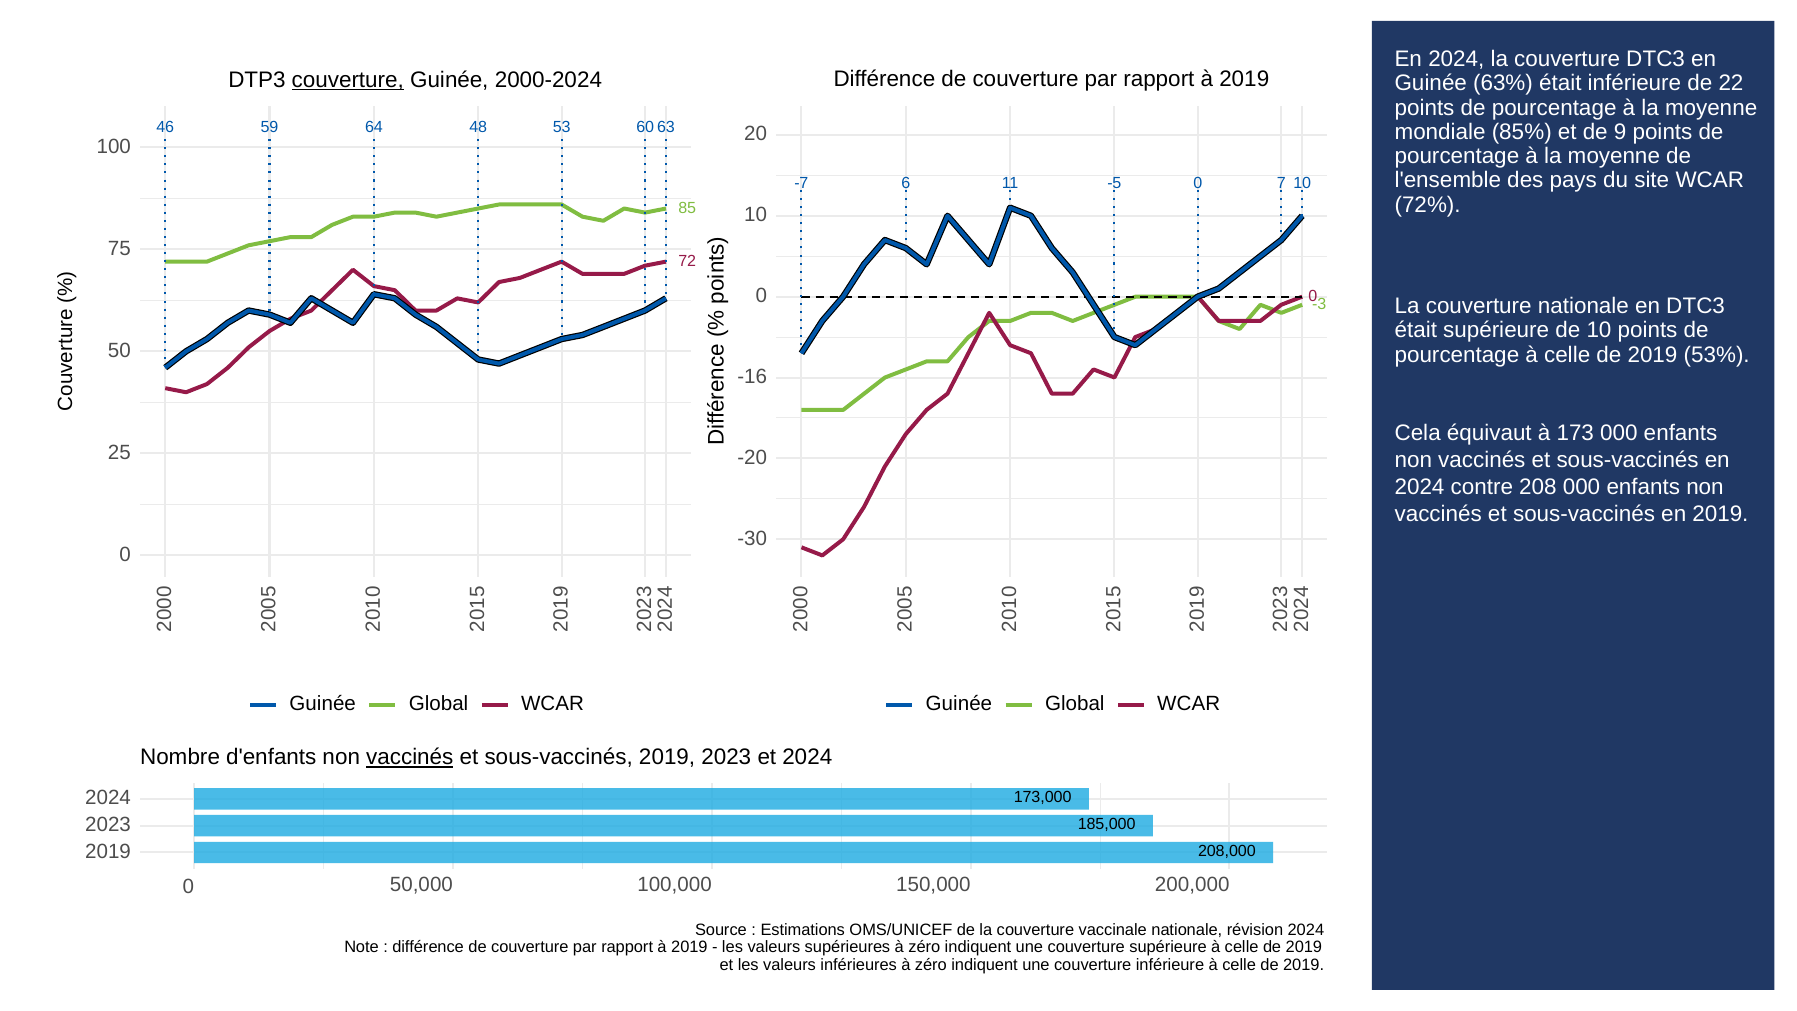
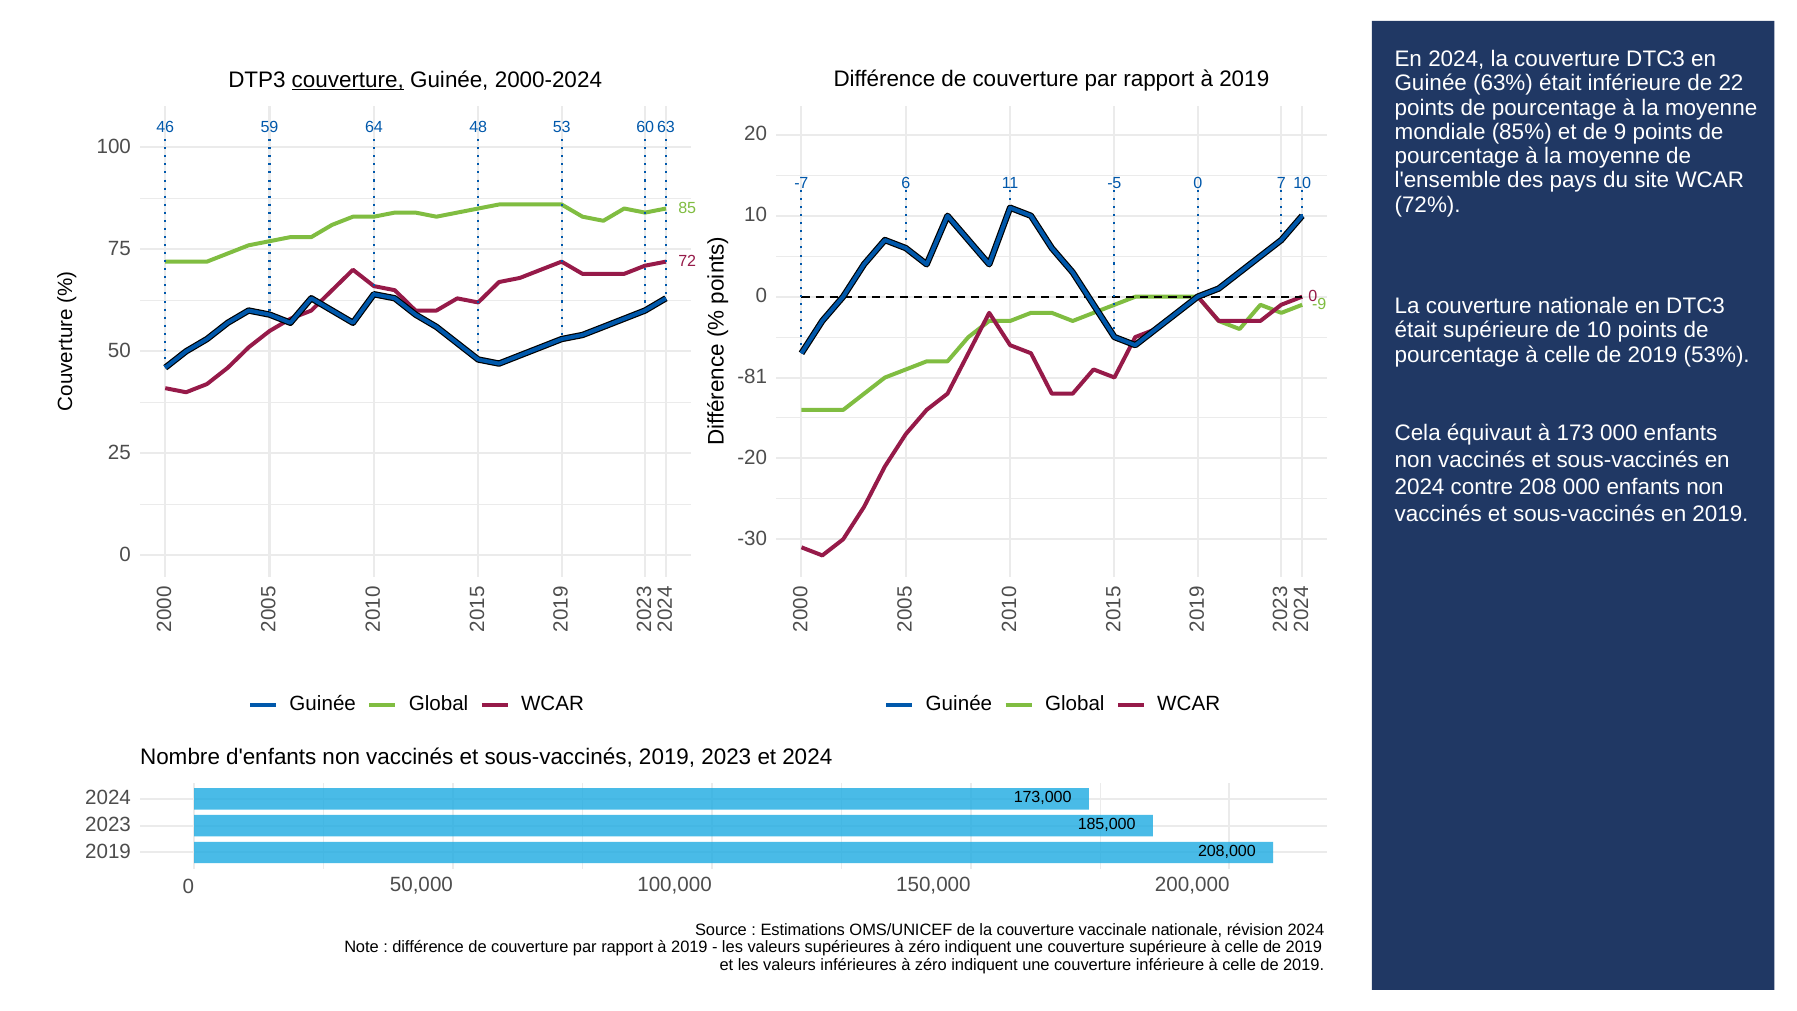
-3: -3 -> -9
-16: -16 -> -81
vaccinés at (410, 757) underline: present -> none
